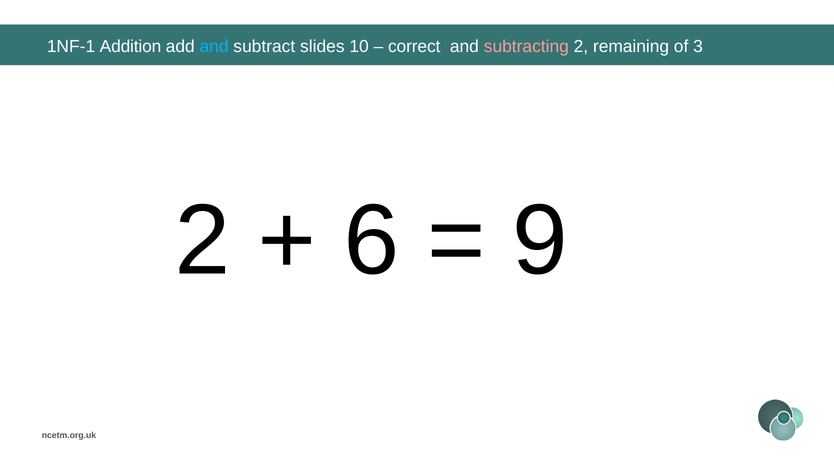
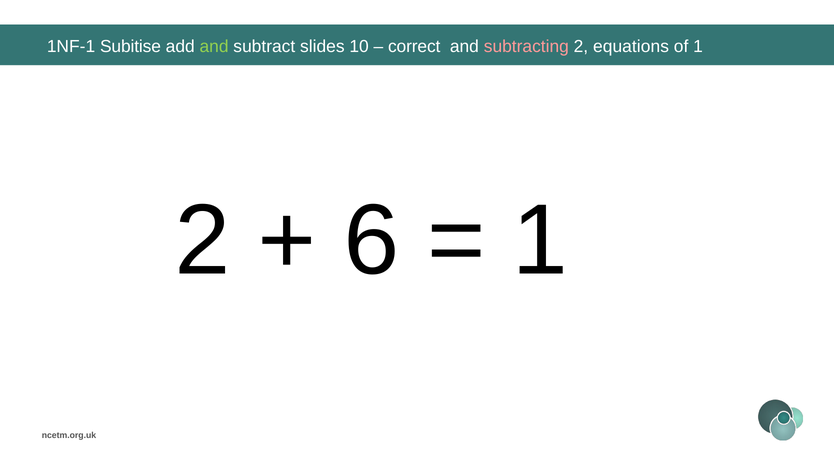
Addition: Addition -> Subitise
and at (214, 47) colour: light blue -> light green
remaining: remaining -> equations
of 3: 3 -> 1
9 at (540, 241): 9 -> 1
